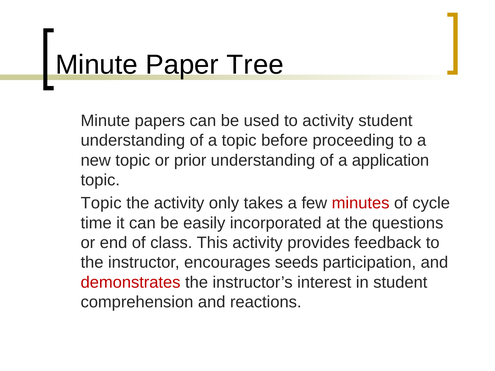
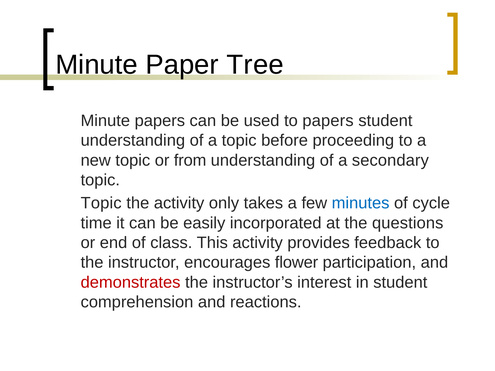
to activity: activity -> papers
prior: prior -> from
application: application -> secondary
minutes colour: red -> blue
seeds: seeds -> flower
